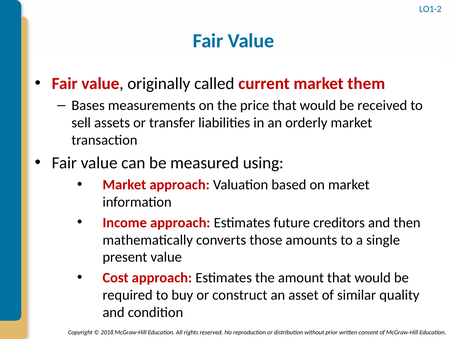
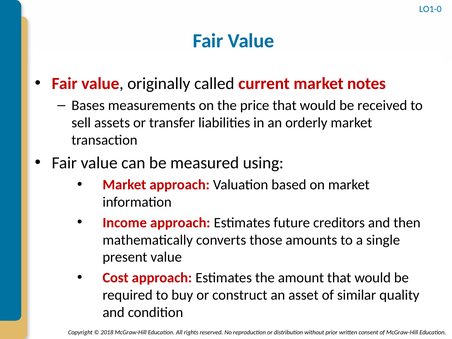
LO1-2: LO1-2 -> LO1-0
them: them -> notes
